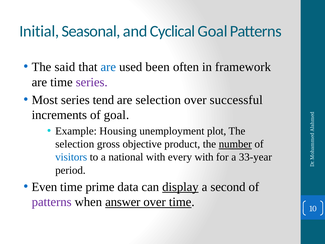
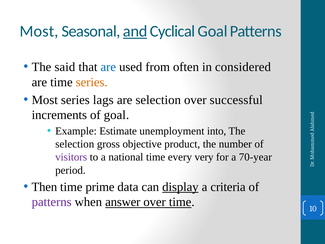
Initial at (39, 31): Initial -> Most
and underline: none -> present
been: been -> from
framework: framework -> considered
series at (92, 82) colour: purple -> orange
tend: tend -> lags
Housing: Housing -> Estimate
plot: plot -> into
number underline: present -> none
visitors colour: blue -> purple
national with: with -> time
every with: with -> very
33-year: 33-year -> 70-year
Even: Even -> Then
second: second -> criteria
